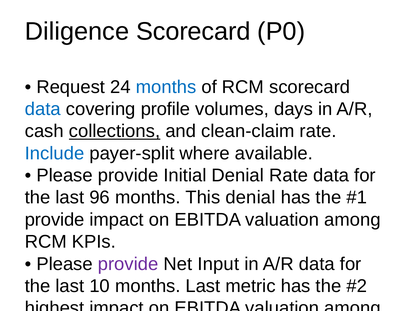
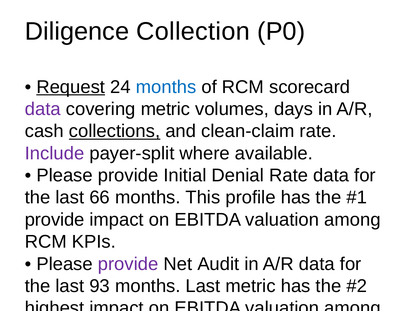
Diligence Scorecard: Scorecard -> Collection
Request underline: none -> present
data at (43, 109) colour: blue -> purple
covering profile: profile -> metric
Include colour: blue -> purple
96: 96 -> 66
This denial: denial -> profile
Input: Input -> Audit
10: 10 -> 93
